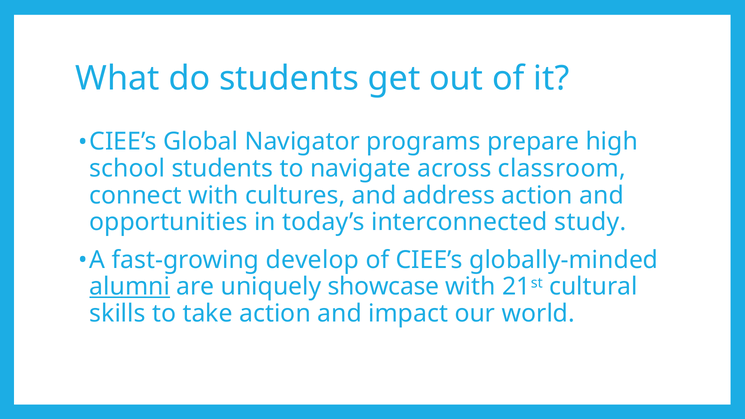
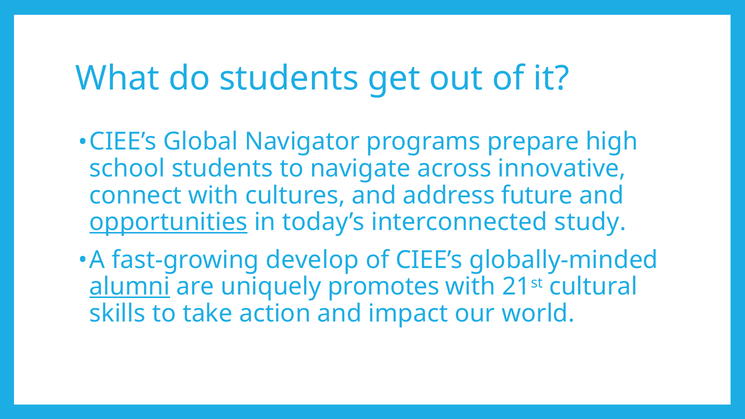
classroom: classroom -> innovative
address action: action -> future
opportunities underline: none -> present
showcase: showcase -> promotes
